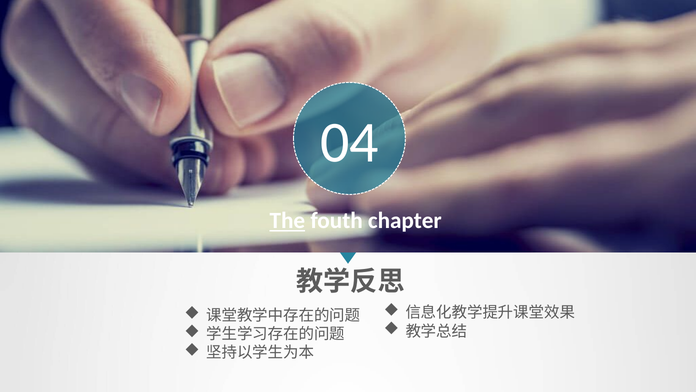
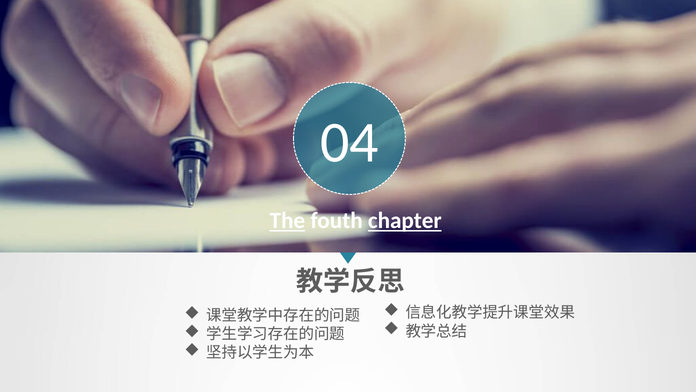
chapter underline: none -> present
